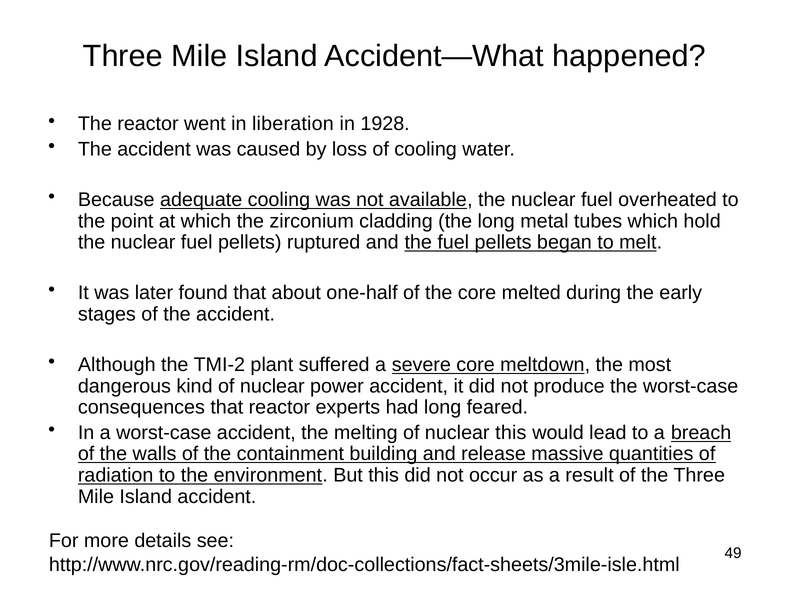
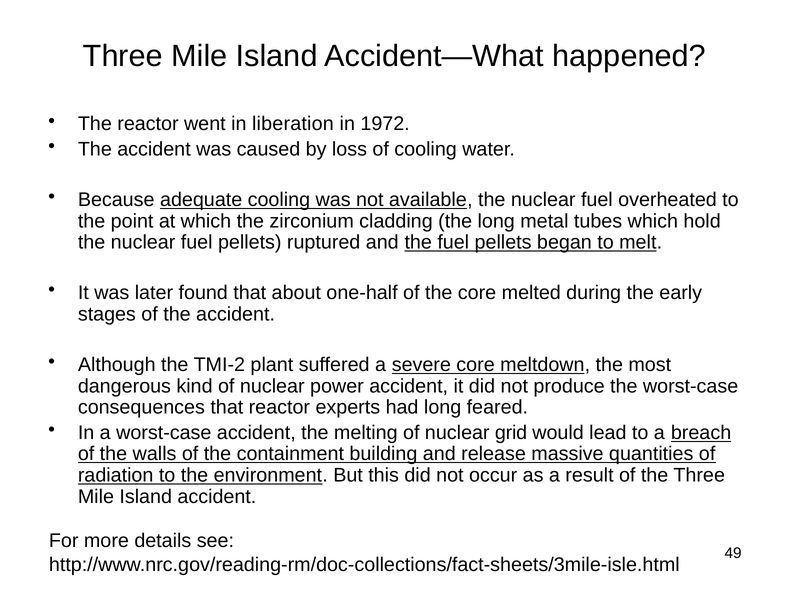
1928: 1928 -> 1972
nuclear this: this -> grid
